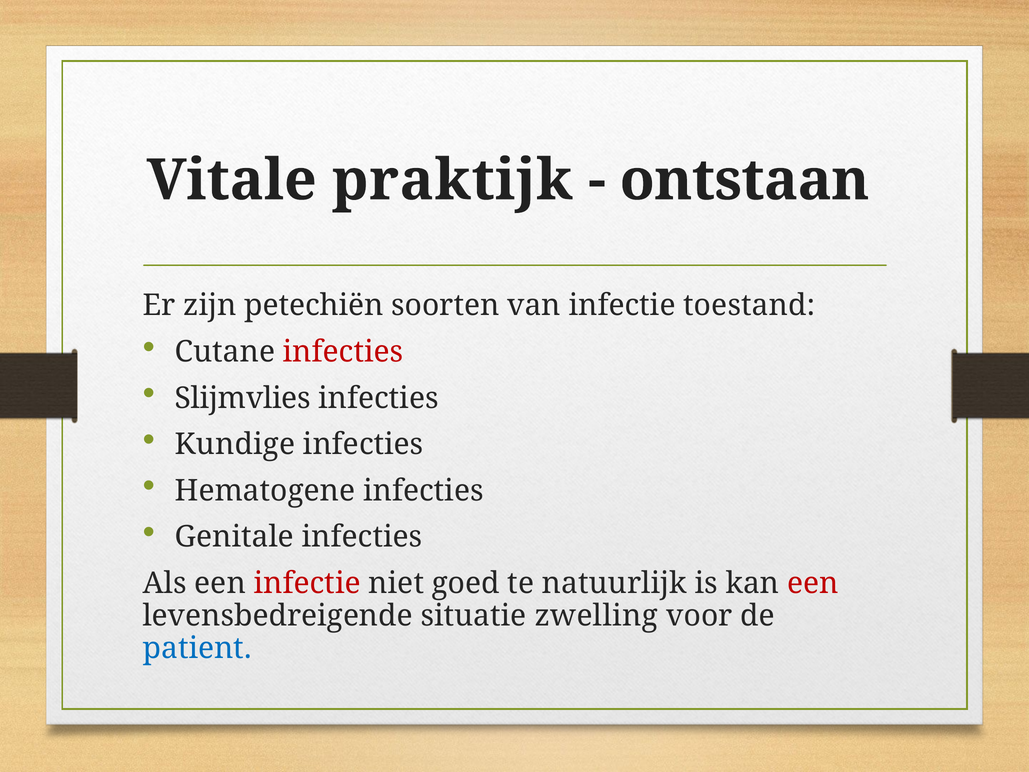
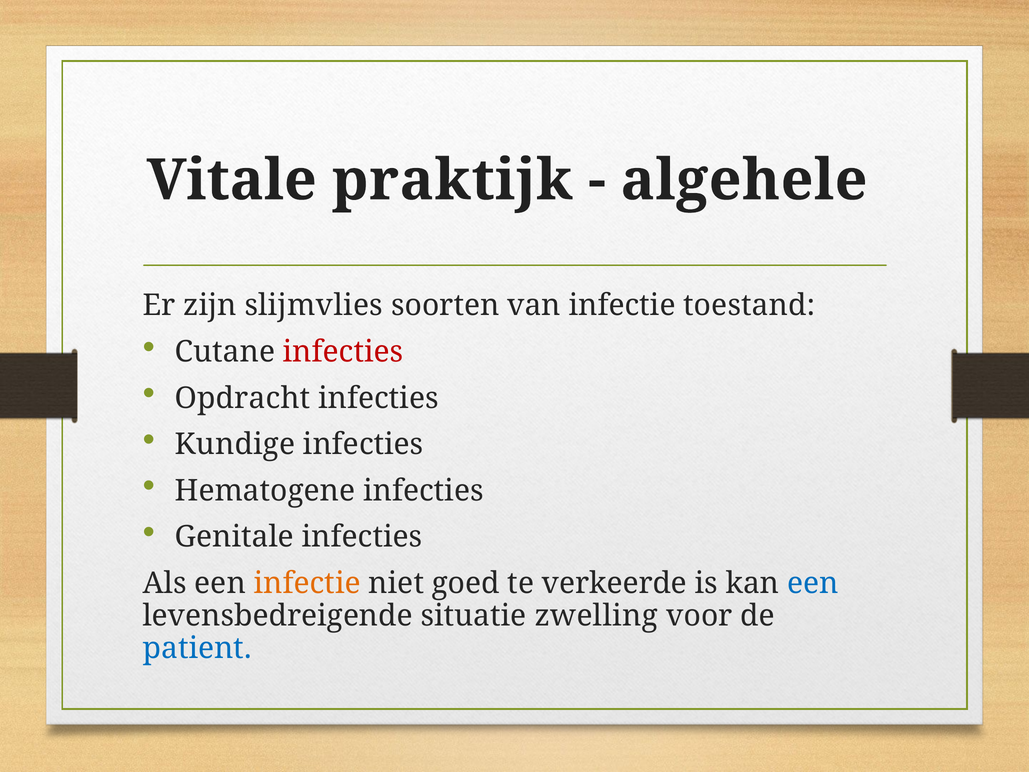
ontstaan: ontstaan -> algehele
petechiën: petechiën -> slijmvlies
Slijmvlies: Slijmvlies -> Opdracht
infectie at (307, 583) colour: red -> orange
natuurlijk: natuurlijk -> verkeerde
een at (813, 583) colour: red -> blue
